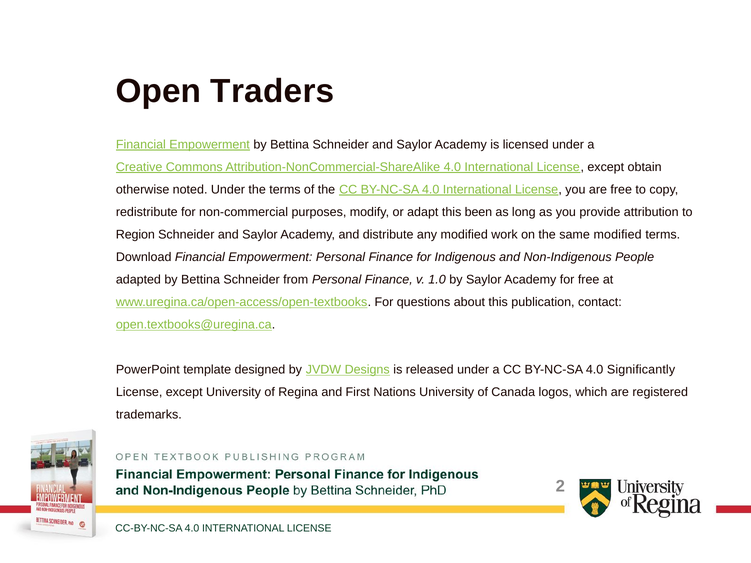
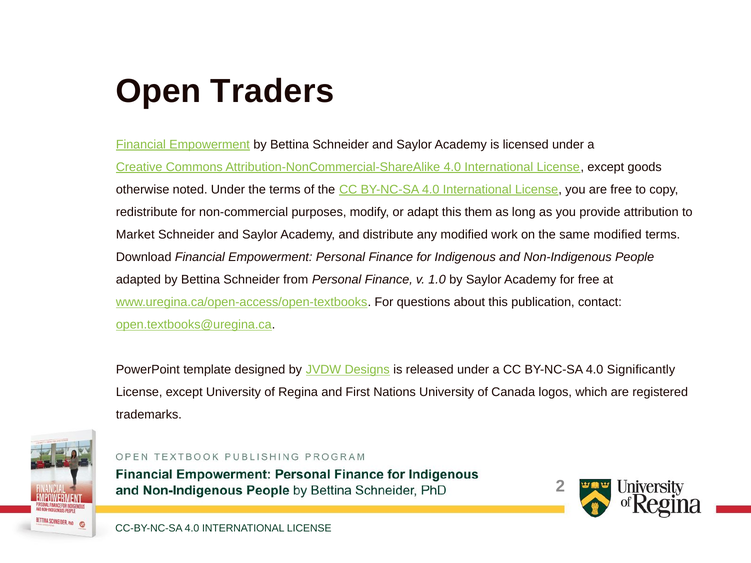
obtain: obtain -> goods
been: been -> them
Region: Region -> Market
